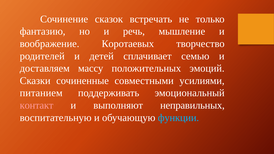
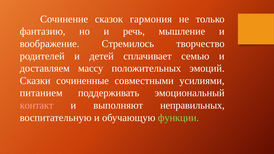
встречать: встречать -> гармония
Коротаевых: Коротаевых -> Стремилось
функции colour: light blue -> light green
